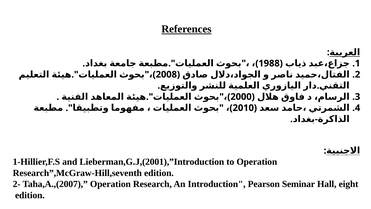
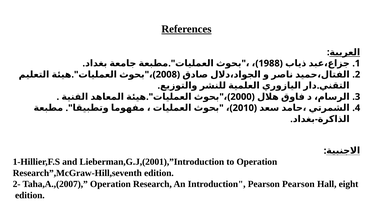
Pearson Seminar: Seminar -> Pearson
